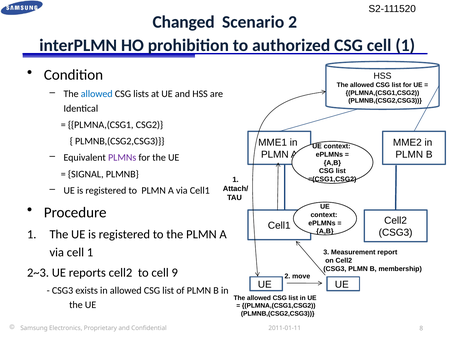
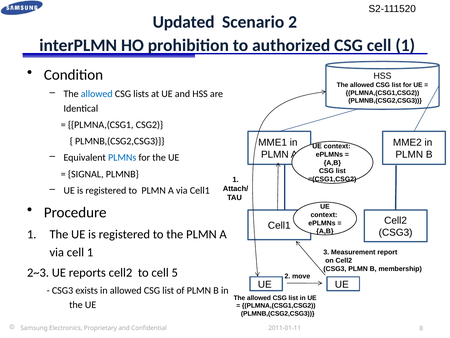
Changed: Changed -> Updated
PLMNs colour: purple -> blue
9: 9 -> 5
